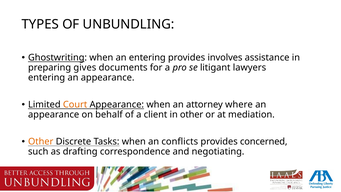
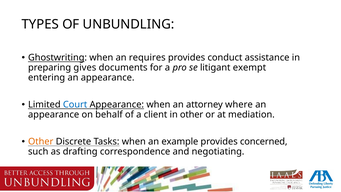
an entering: entering -> requires
involves: involves -> conduct
lawyers: lawyers -> exempt
Court colour: orange -> blue
conflicts: conflicts -> example
